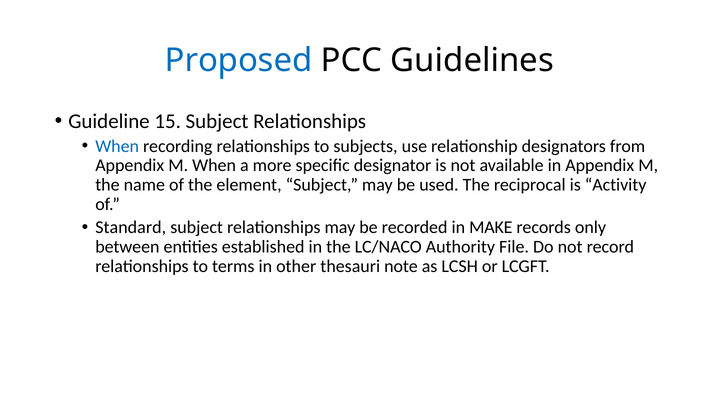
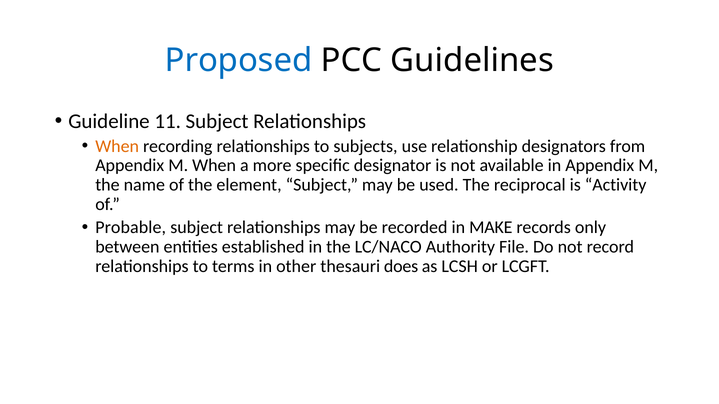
15: 15 -> 11
When at (117, 146) colour: blue -> orange
Standard: Standard -> Probable
note: note -> does
